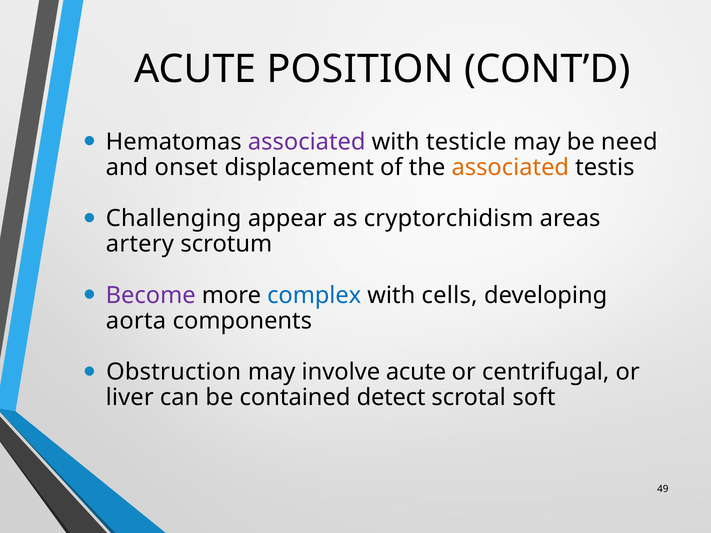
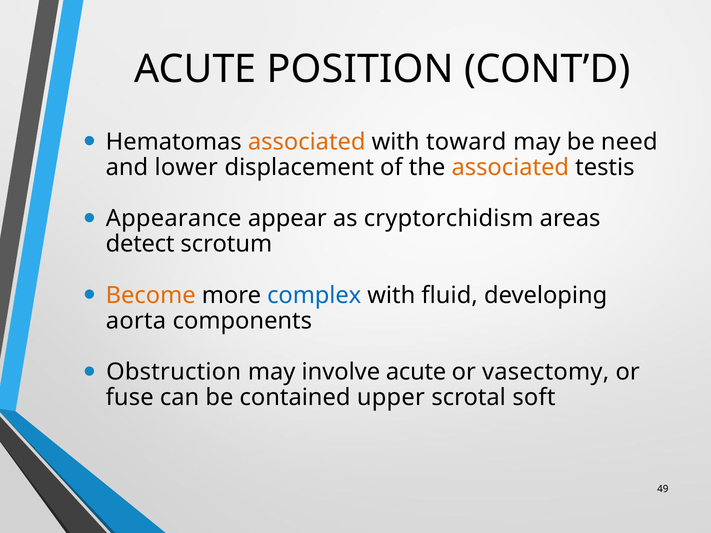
associated at (307, 142) colour: purple -> orange
testicle: testicle -> toward
onset: onset -> lower
Challenging: Challenging -> Appearance
artery: artery -> detect
Become colour: purple -> orange
cells: cells -> fluid
centrifugal: centrifugal -> vasectomy
liver: liver -> fuse
detect: detect -> upper
